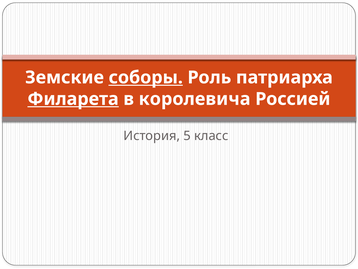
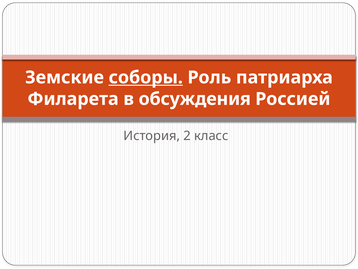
Филарета underline: present -> none
королевича: королевича -> обсуждения
5: 5 -> 2
